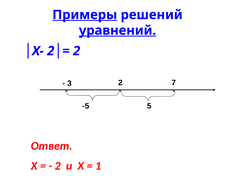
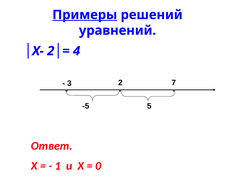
уравнений underline: present -> none
2 at (77, 51): 2 -> 4
2 at (58, 166): 2 -> 1
1: 1 -> 0
